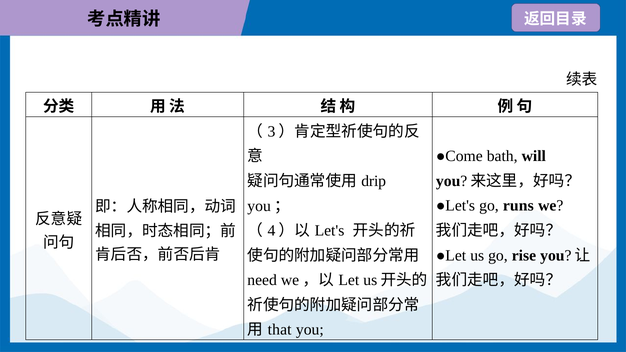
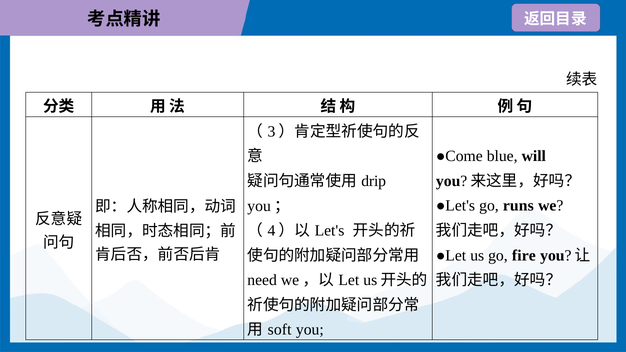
bath: bath -> blue
rise: rise -> fire
that: that -> soft
